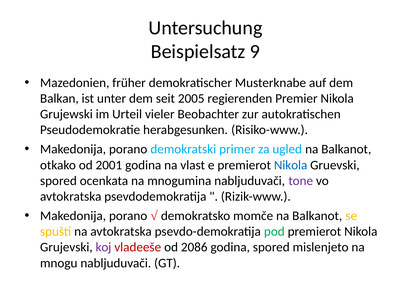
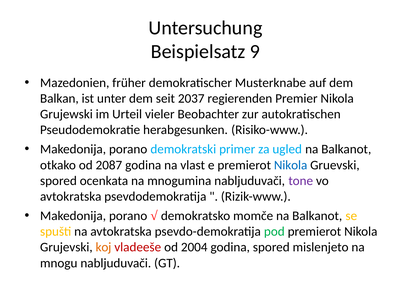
2005: 2005 -> 2037
2001: 2001 -> 2087
koj colour: purple -> orange
2086: 2086 -> 2004
